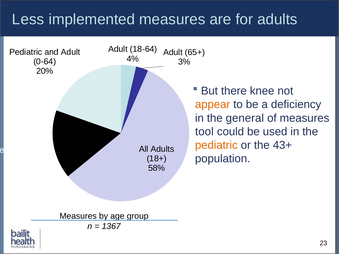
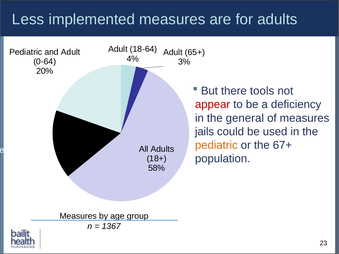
knee: knee -> tools
appear colour: orange -> red
tool: tool -> jails
43+: 43+ -> 67+
